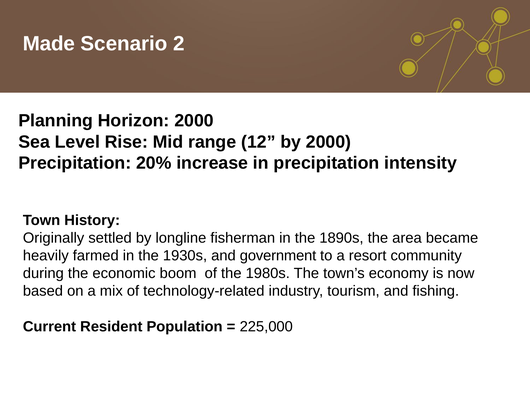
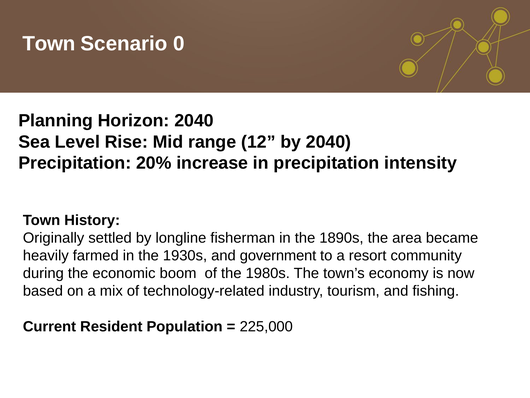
Made at (49, 44): Made -> Town
2: 2 -> 0
Horizon 2000: 2000 -> 2040
by 2000: 2000 -> 2040
